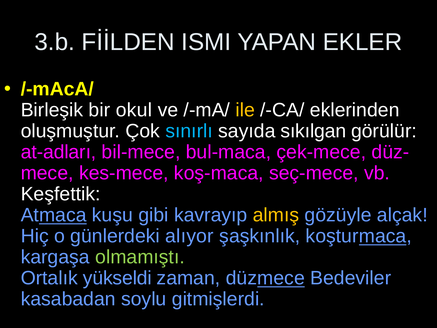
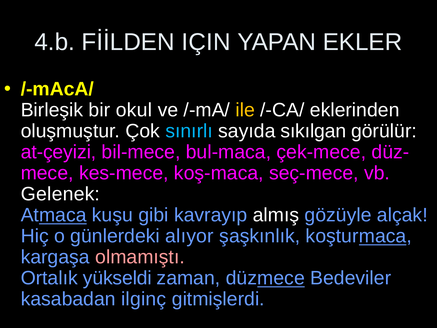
3.b: 3.b -> 4.b
ISMI: ISMI -> IÇIN
at-adları: at-adları -> at-çeyizi
Keşfettik: Keşfettik -> Gelenek
almış colour: yellow -> white
olmamıştı colour: light green -> pink
soylu: soylu -> ilginç
